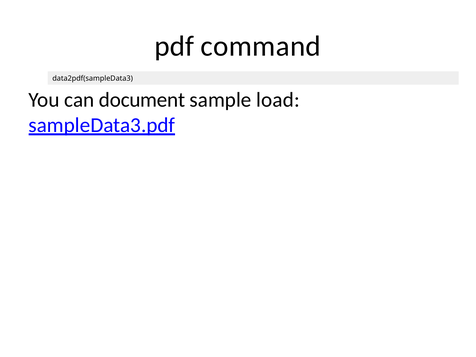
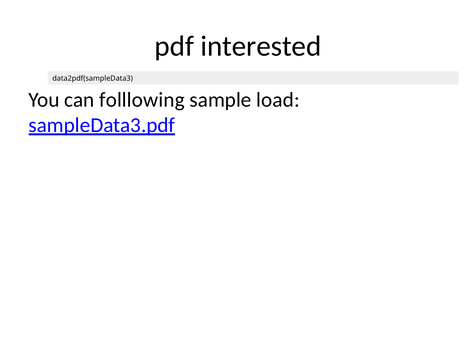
command: command -> interested
document: document -> folllowing
